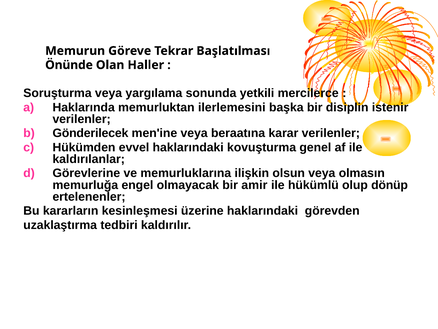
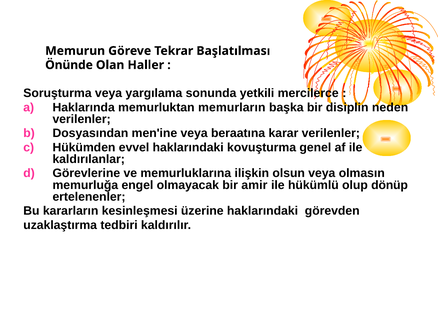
ilerlemesini: ilerlemesini -> memurların
istenir: istenir -> neden
Gönderilecek: Gönderilecek -> Dosyasından
